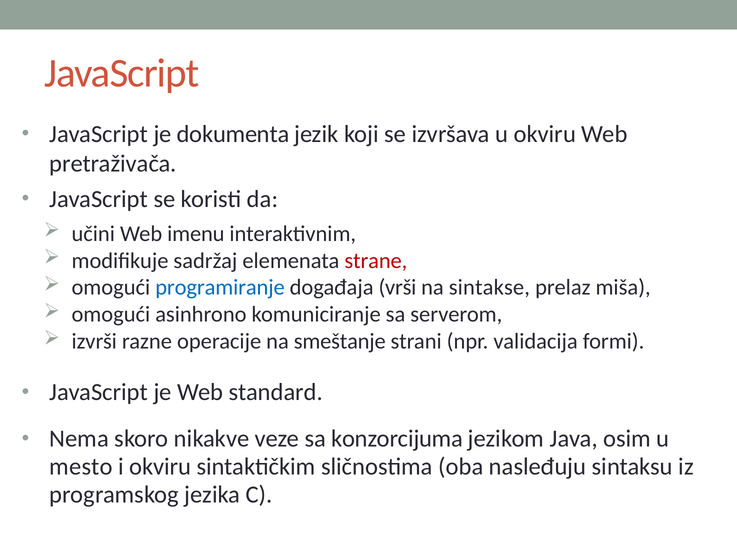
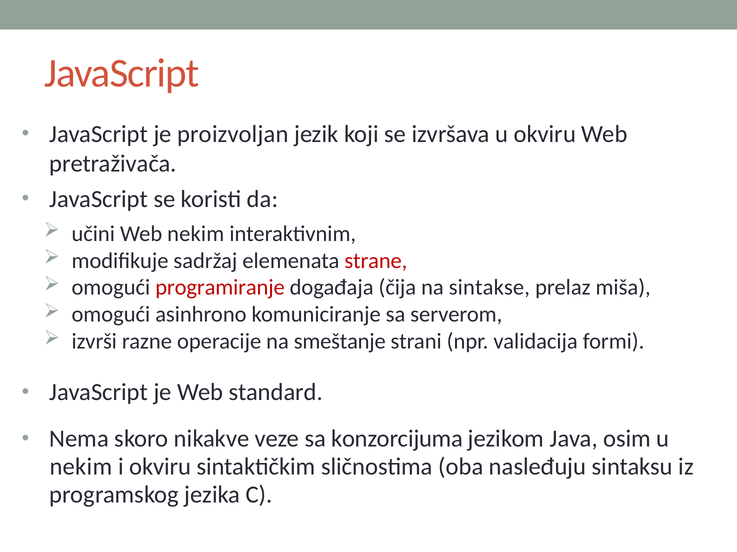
dokumenta: dokumenta -> proizvoljan
Web imenu: imenu -> nekim
programiranje colour: blue -> red
vrši: vrši -> čija
mesto at (81, 467): mesto -> nekim
